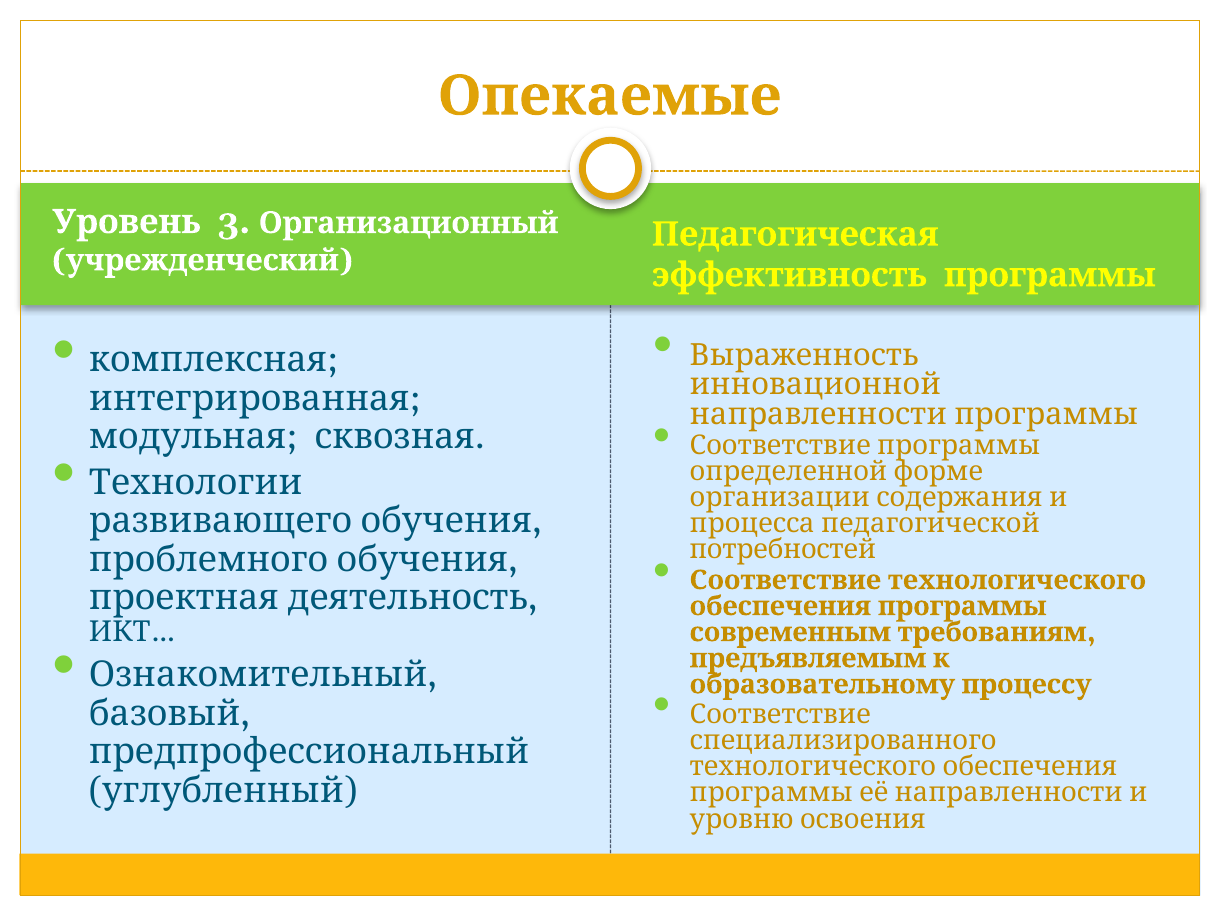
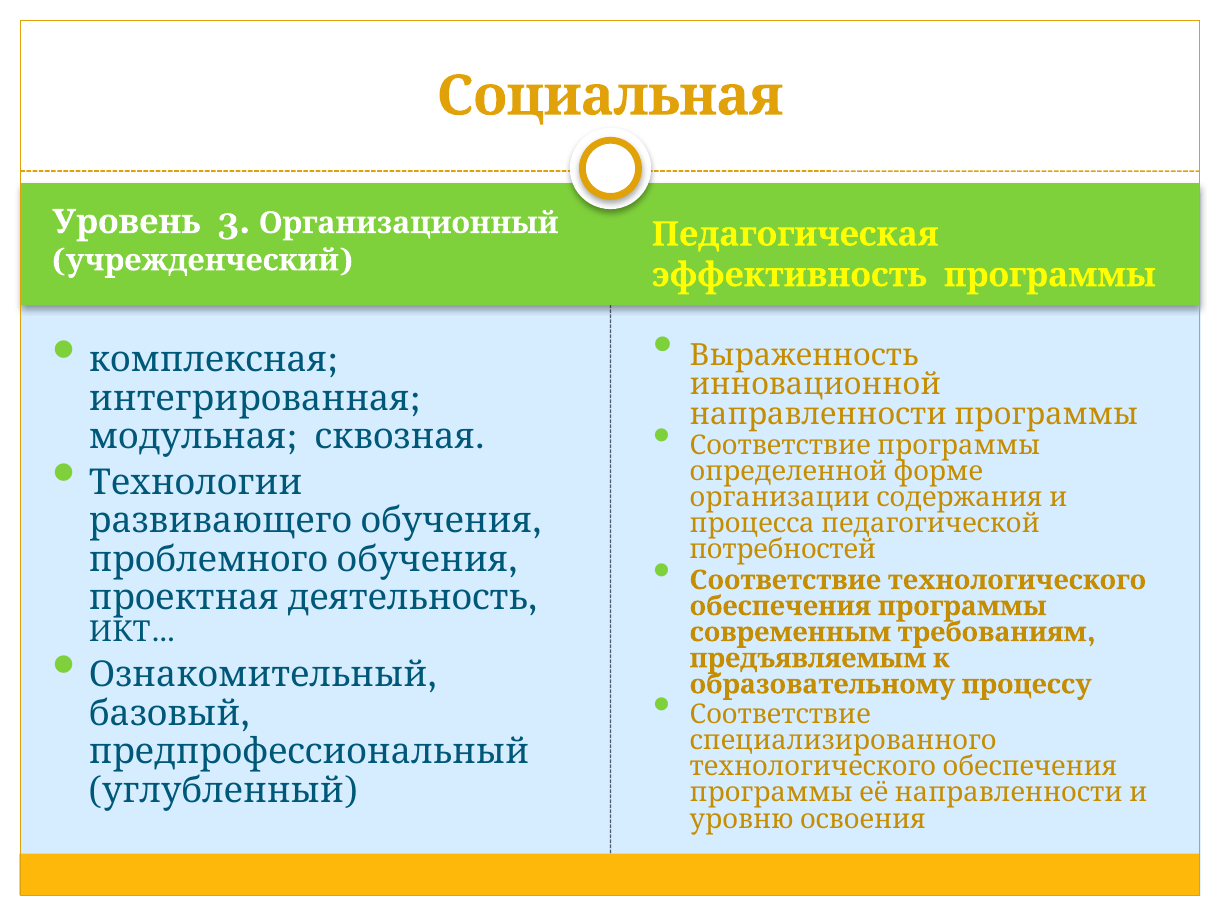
Опекаемые: Опекаемые -> Социальная
